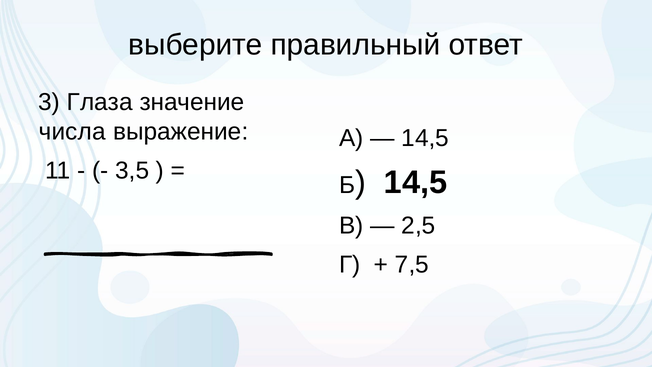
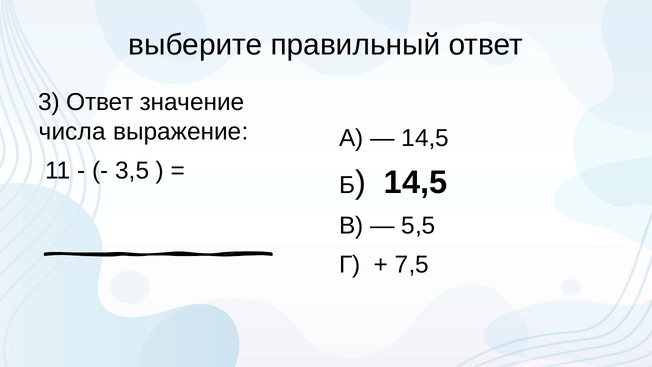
3 Глаза: Глаза -> Ответ
2,5: 2,5 -> 5,5
